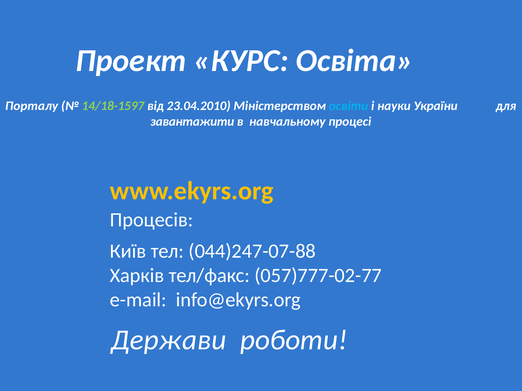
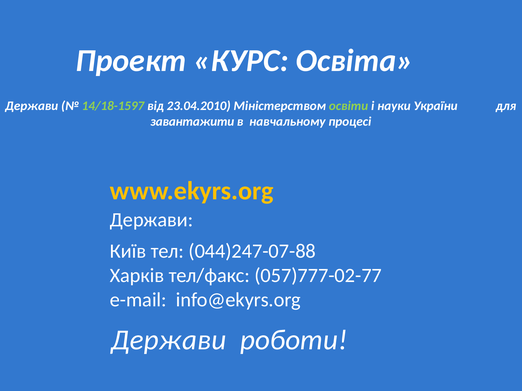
Порталу at (32, 106): Порталу -> Держави
освіти colour: light blue -> light green
Процесів at (152, 220): Процесів -> Держави
